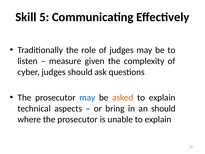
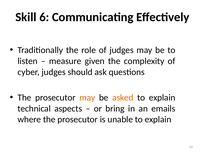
5: 5 -> 6
may at (87, 97) colour: blue -> orange
an should: should -> emails
